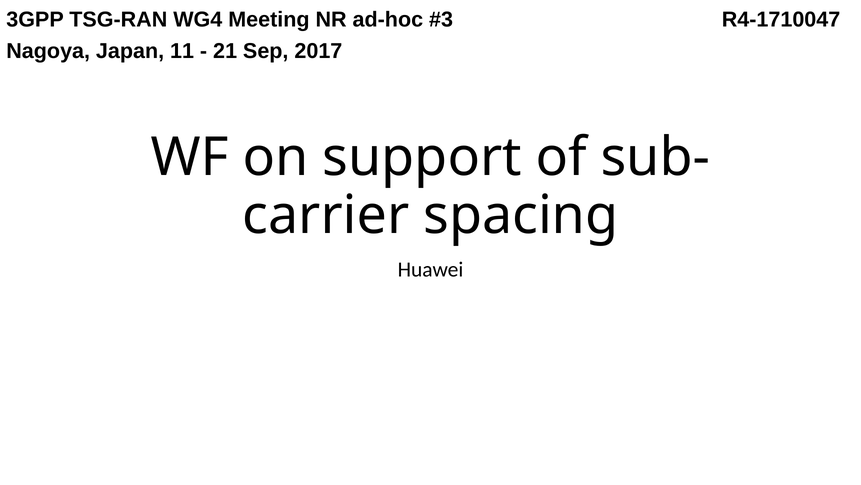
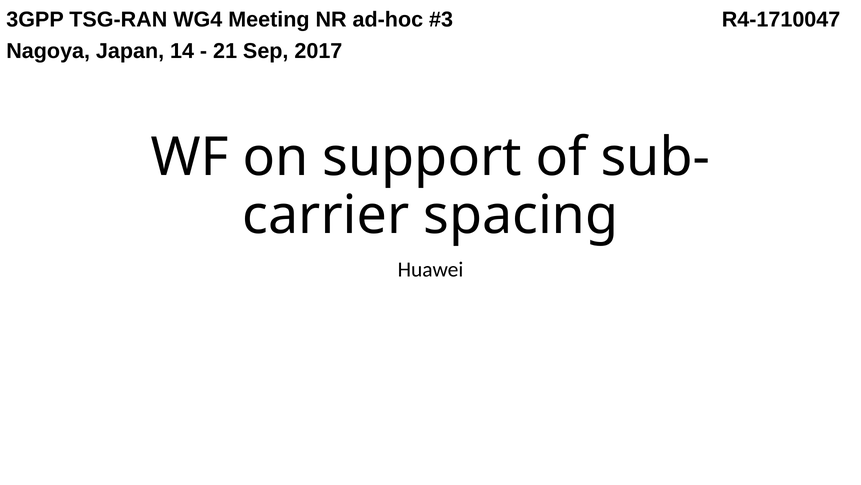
11: 11 -> 14
